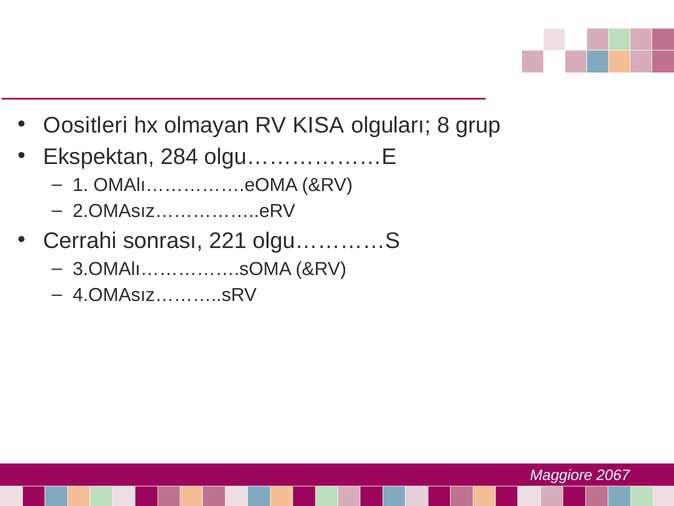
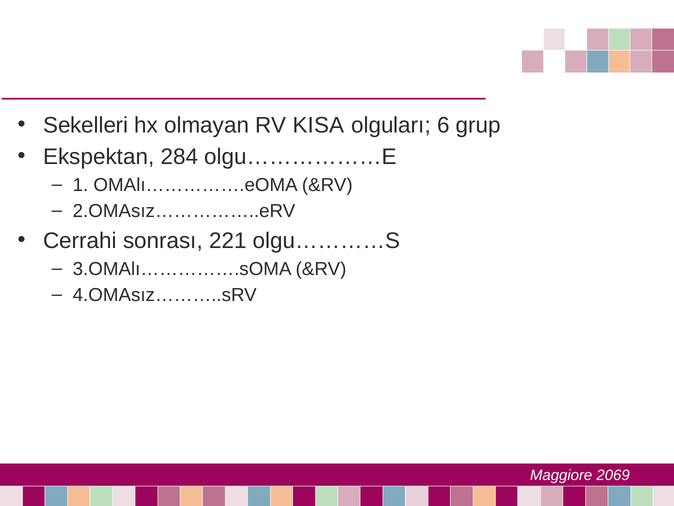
Oositleri: Oositleri -> Sekelleri
8: 8 -> 6
2067: 2067 -> 2069
